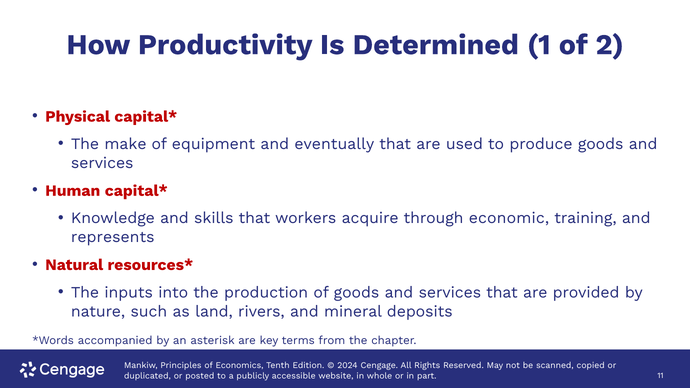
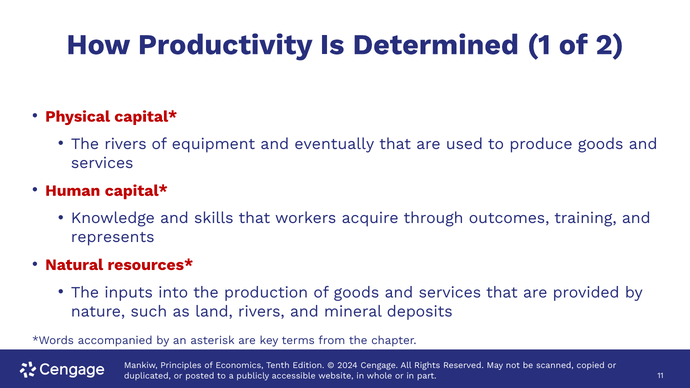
The make: make -> rivers
economic: economic -> outcomes
